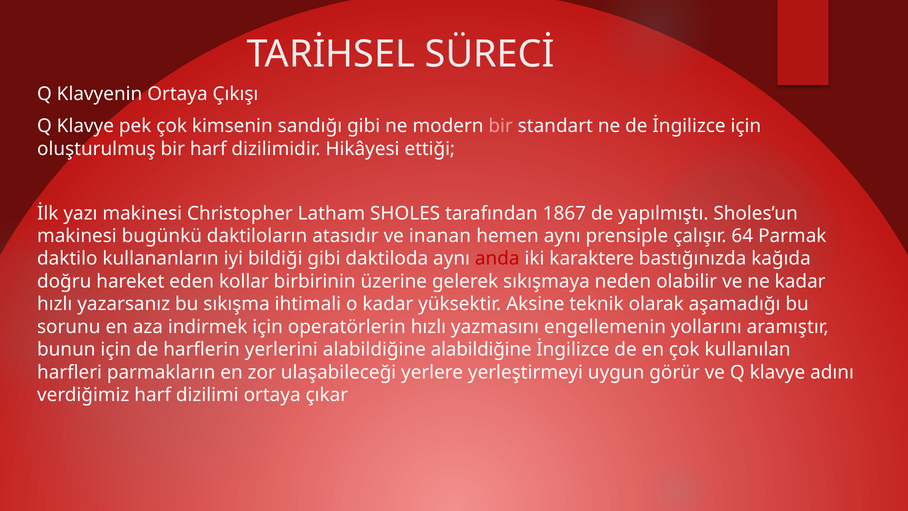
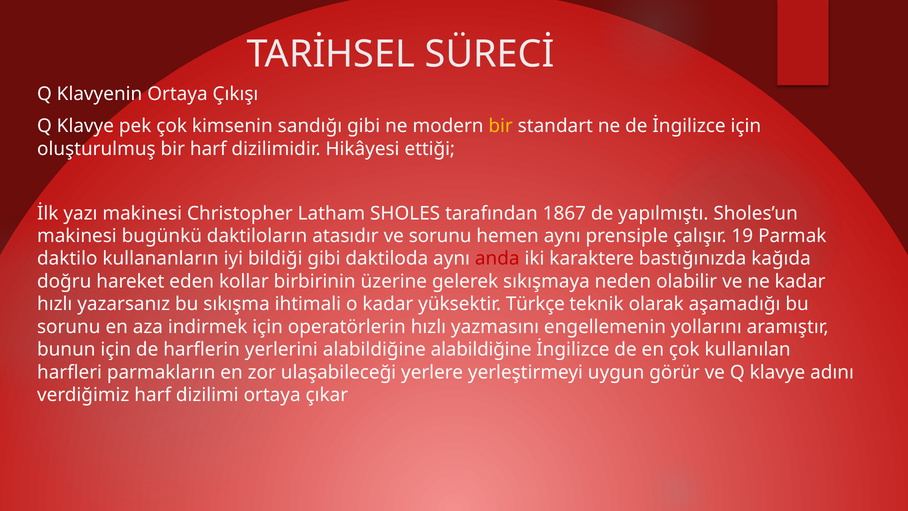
bir at (501, 126) colour: pink -> yellow
ve inanan: inanan -> sorunu
64: 64 -> 19
Aksine: Aksine -> Türkçe
